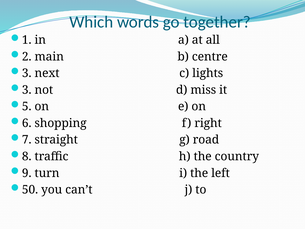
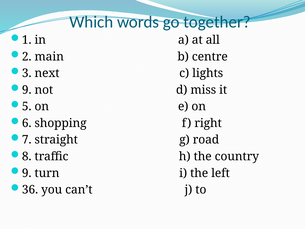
3 at (27, 90): 3 -> 9
50: 50 -> 36
